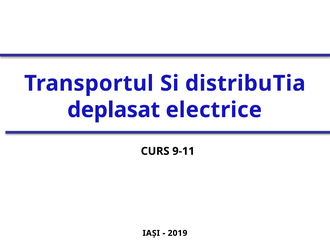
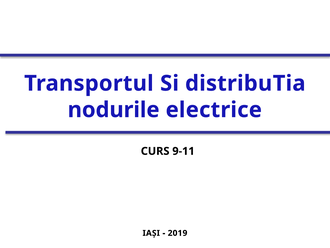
deplasat: deplasat -> nodurile
